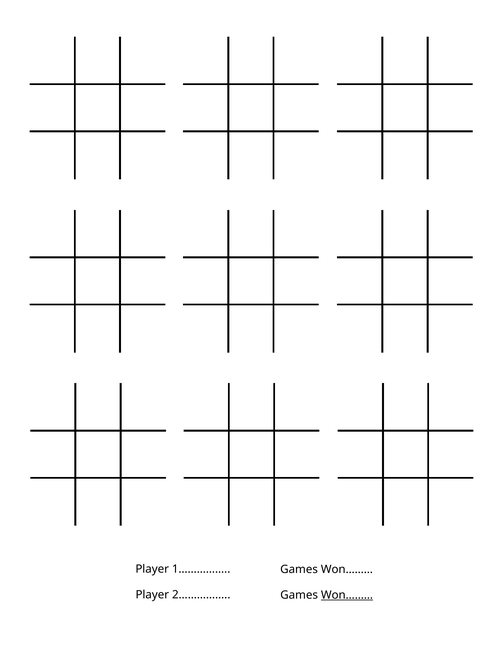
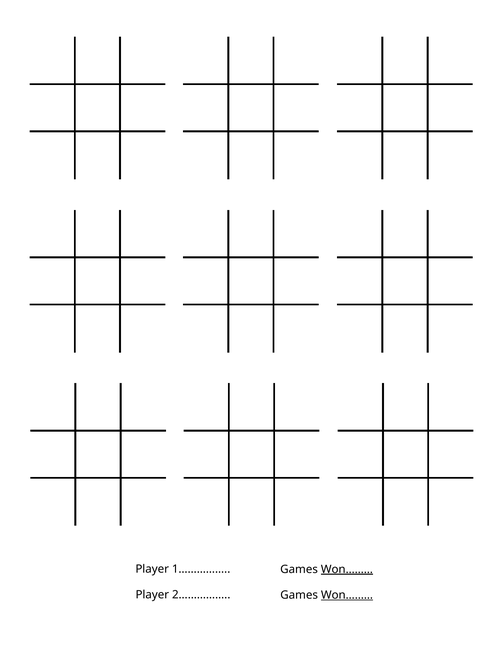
Won……… at (347, 570) underline: none -> present
